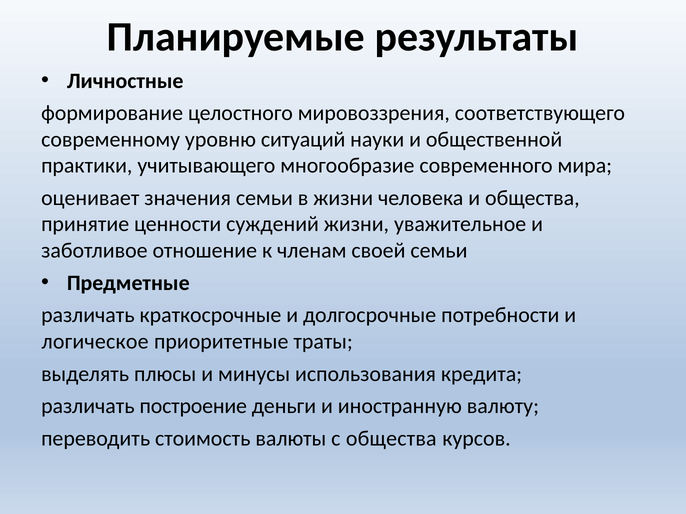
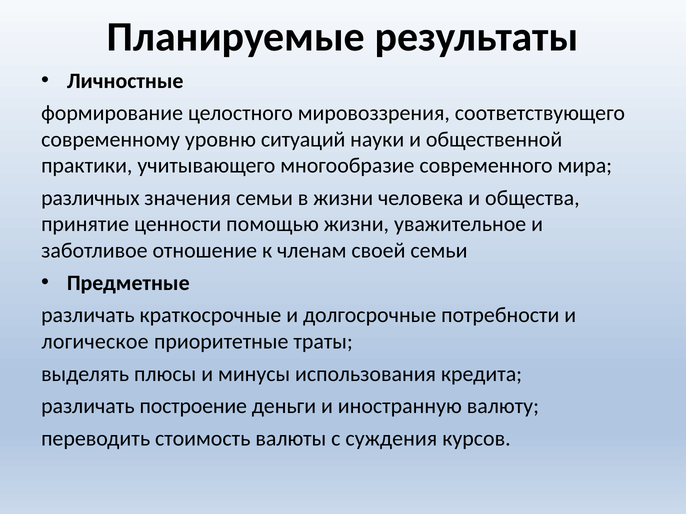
оценивает: оценивает -> различных
суждений: суждений -> помощью
с общества: общества -> суждения
